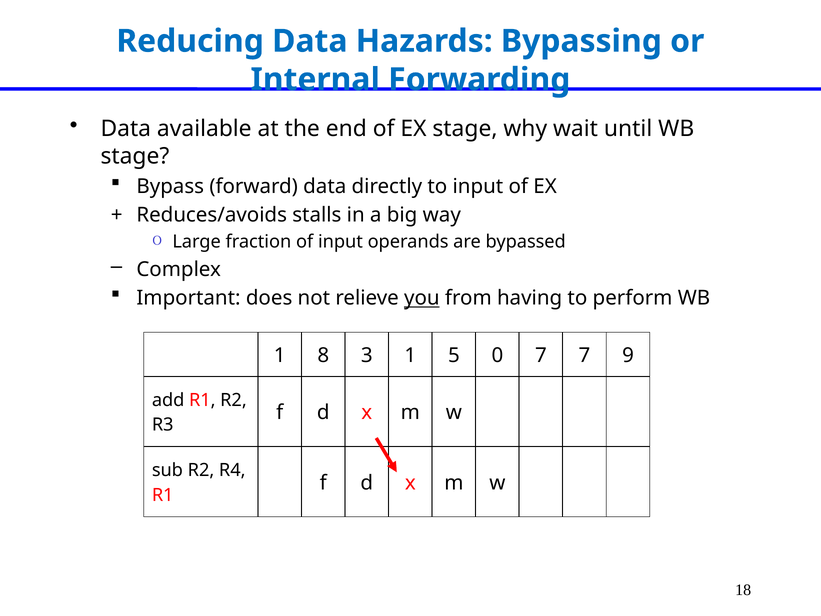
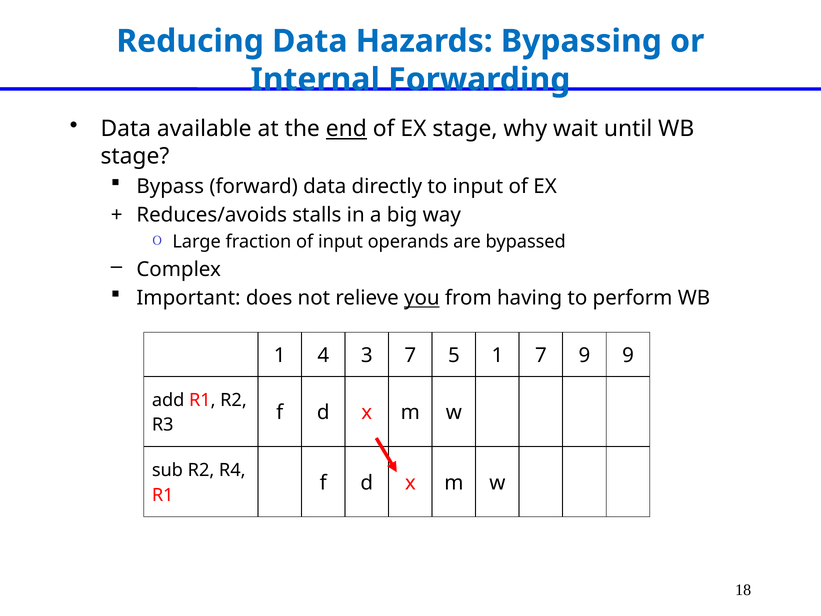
end underline: none -> present
8: 8 -> 4
3 1: 1 -> 7
5 0: 0 -> 1
7 7: 7 -> 9
